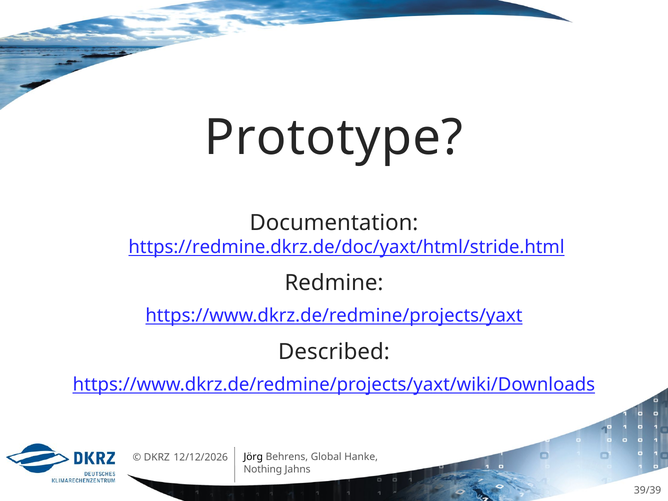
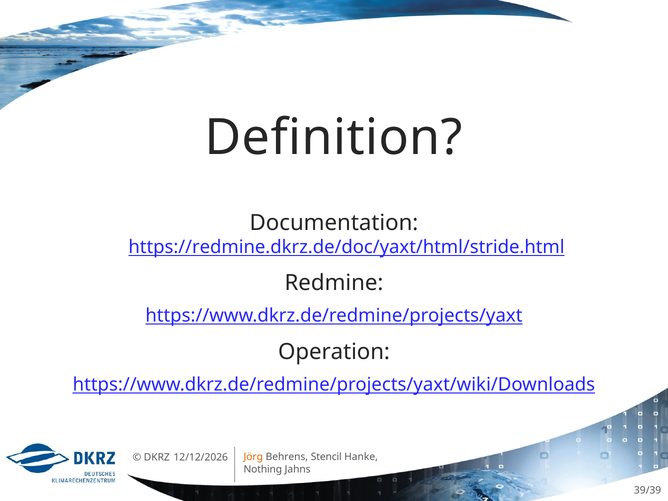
Prototype: Prototype -> Definition
Described: Described -> Operation
Jörg colour: black -> orange
Global: Global -> Stencil
